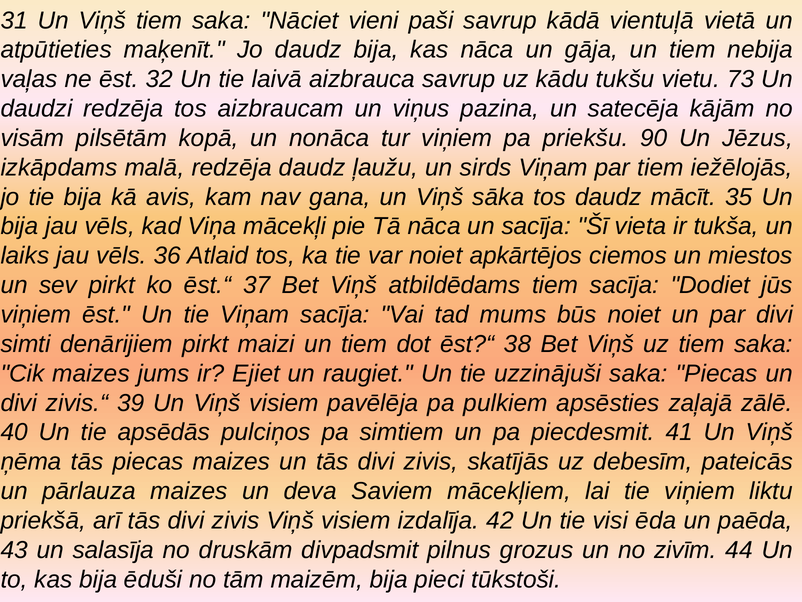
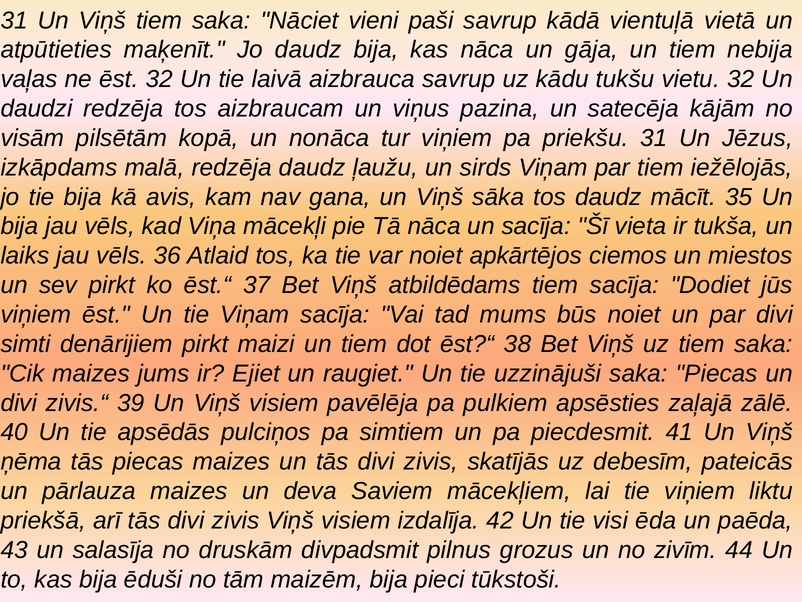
vietu 73: 73 -> 32
priekšu 90: 90 -> 31
